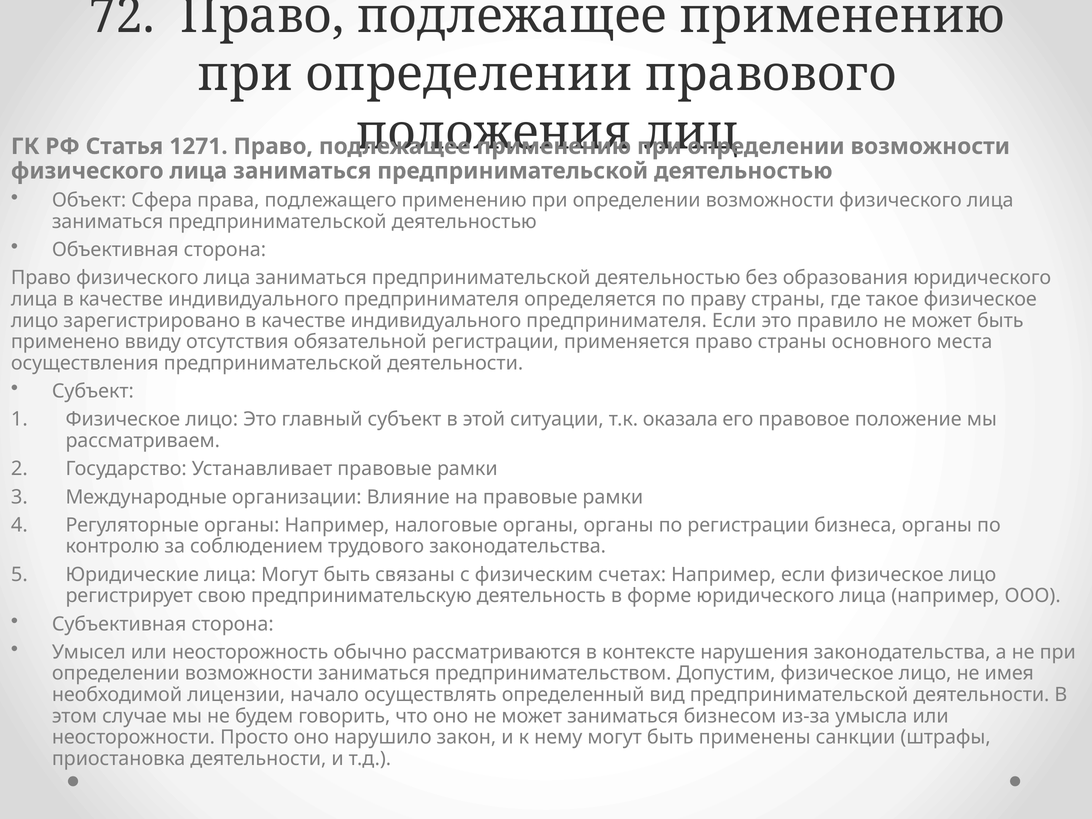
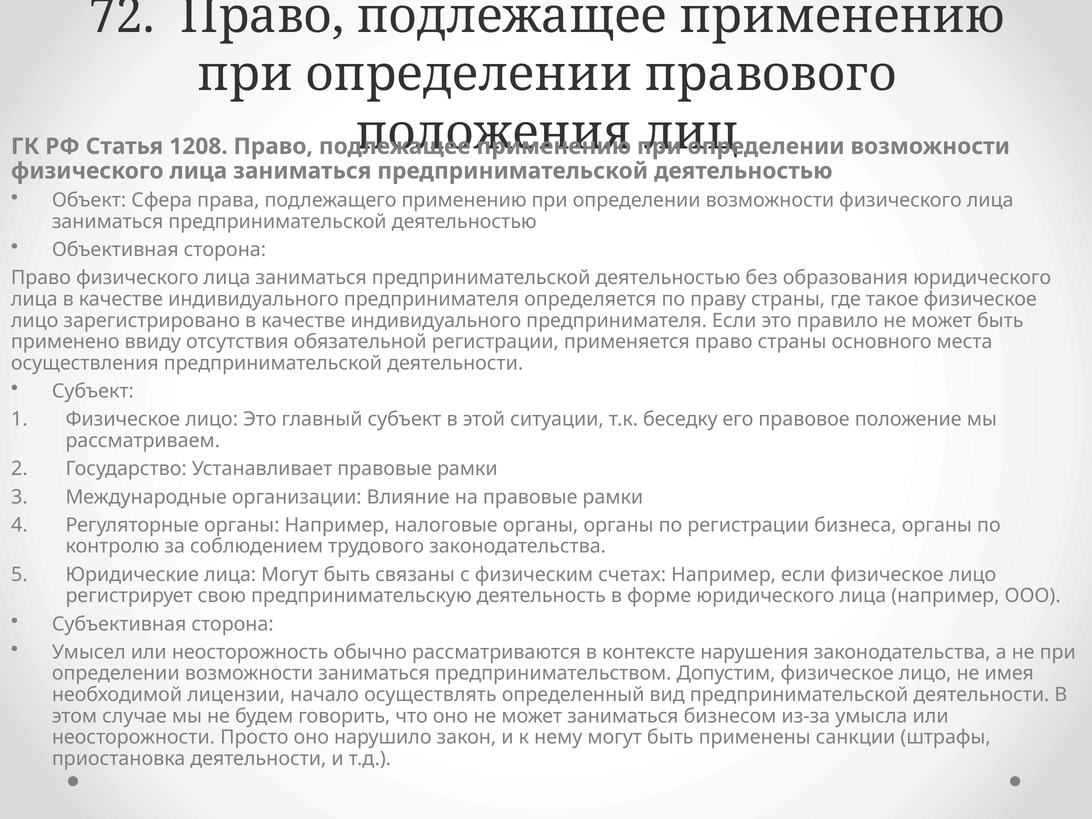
1271: 1271 -> 1208
оказала: оказала -> беседку
